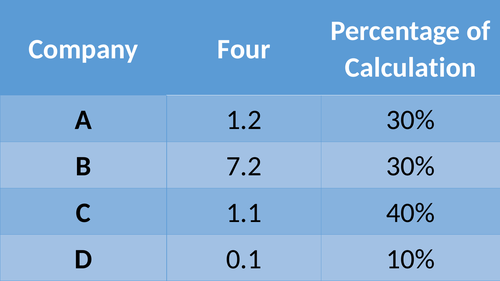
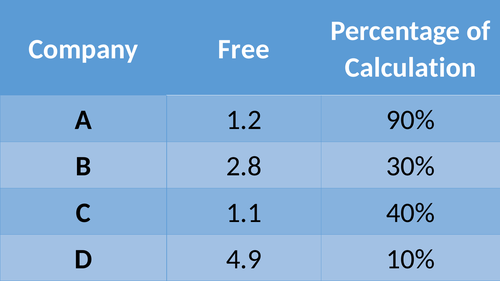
Four: Four -> Free
1.2 30%: 30% -> 90%
7.2: 7.2 -> 2.8
0.1: 0.1 -> 4.9
